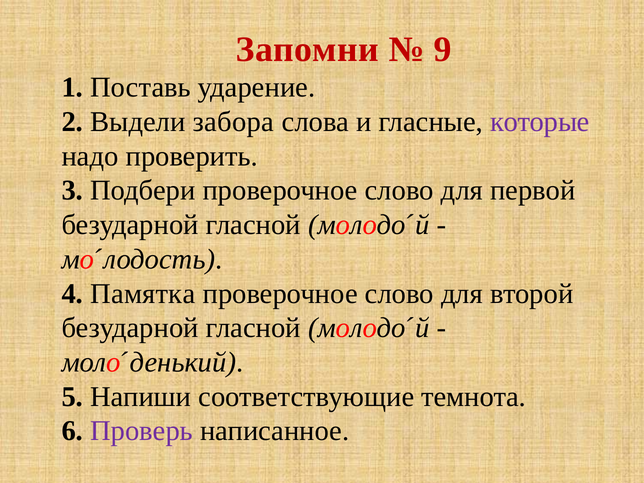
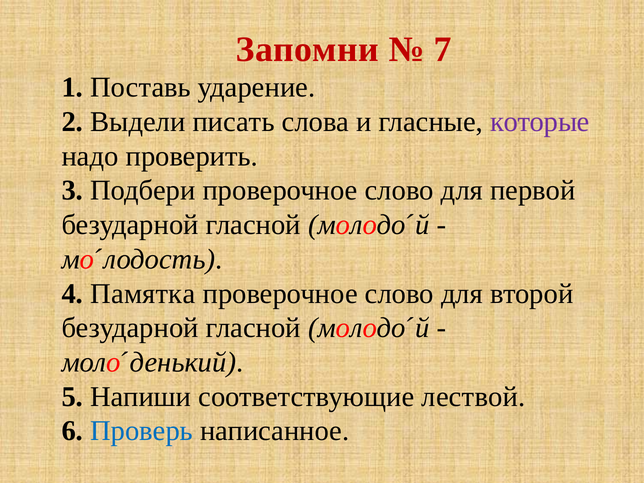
9: 9 -> 7
забора: забора -> писать
темнота: темнота -> лествой
Проверь colour: purple -> blue
